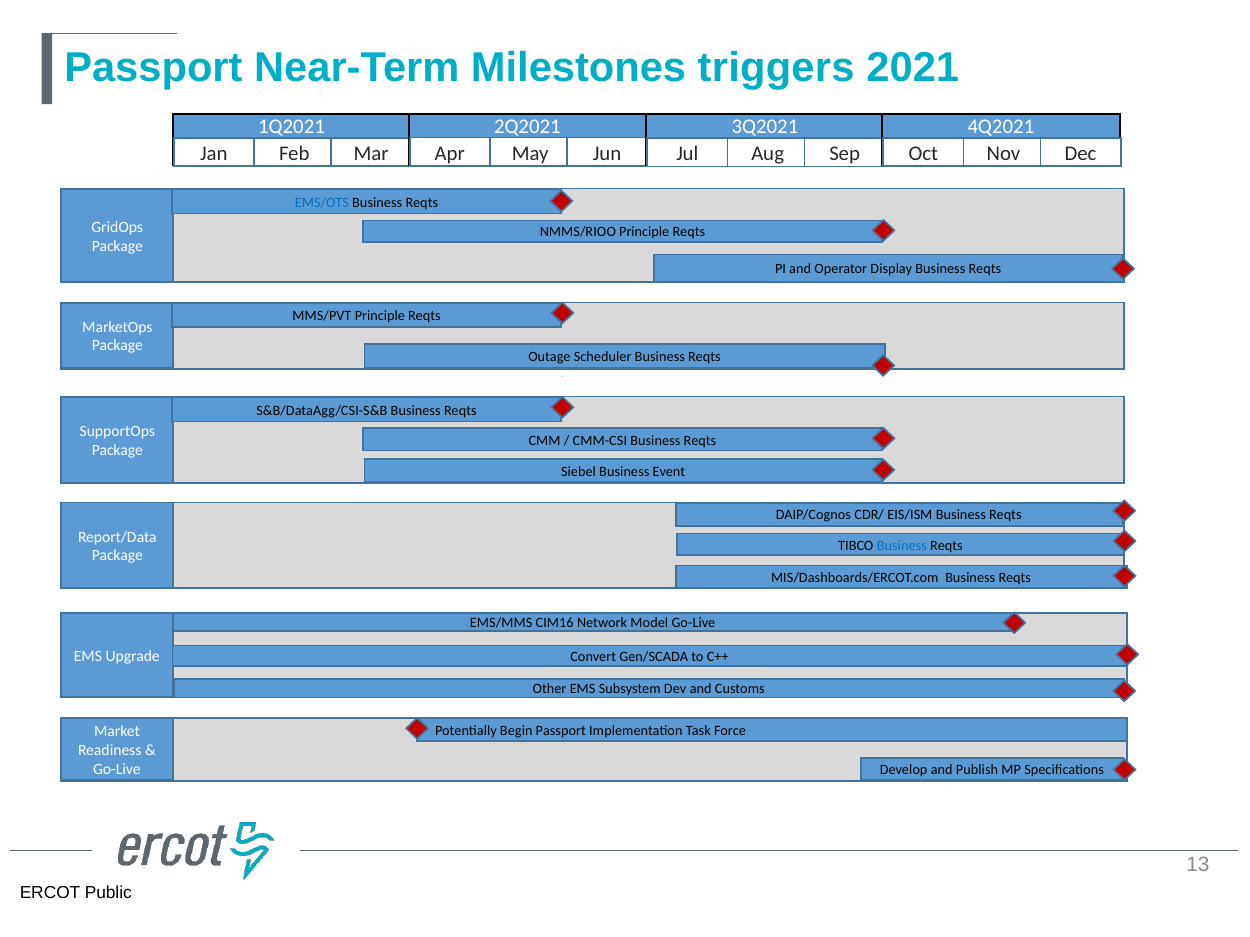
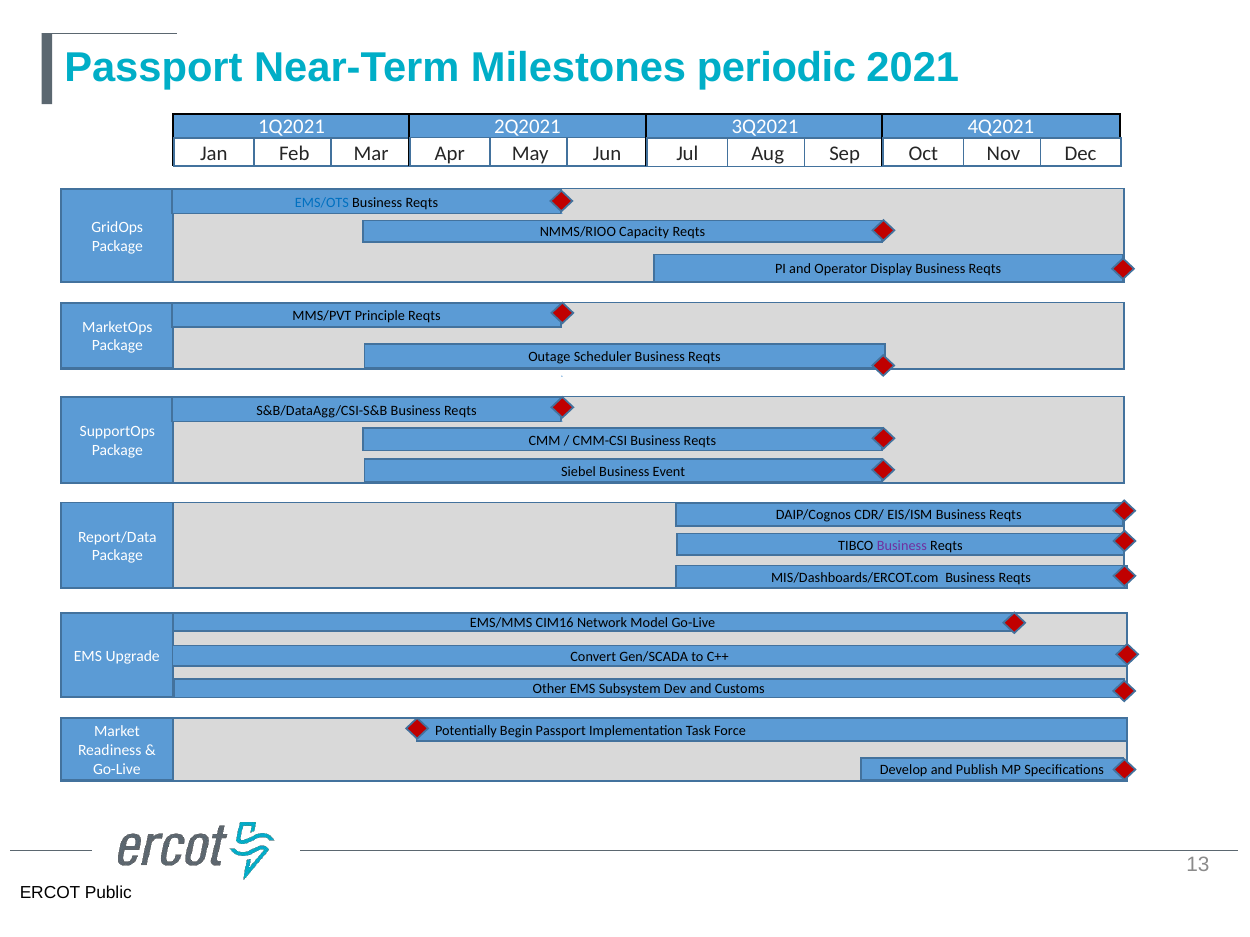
triggers: triggers -> periodic
NMMS/RIOO Principle: Principle -> Capacity
Business at (902, 546) colour: blue -> purple
